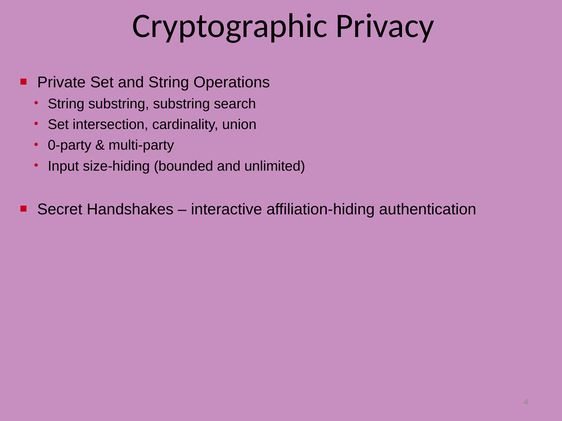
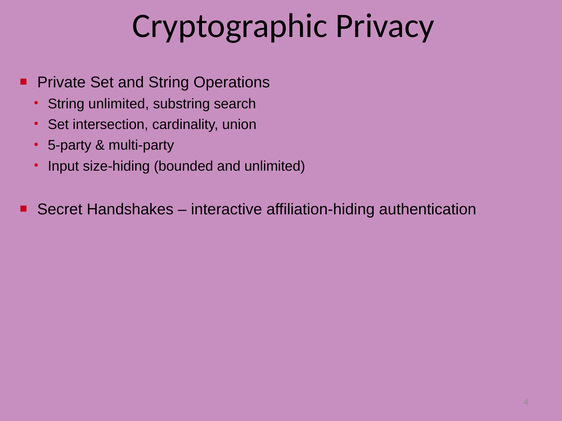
String substring: substring -> unlimited
0-party: 0-party -> 5-party
